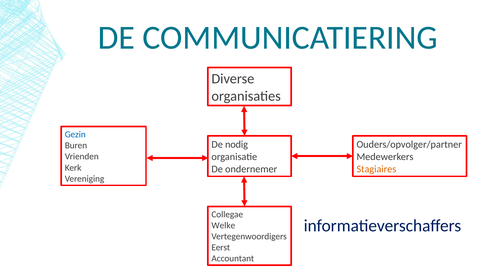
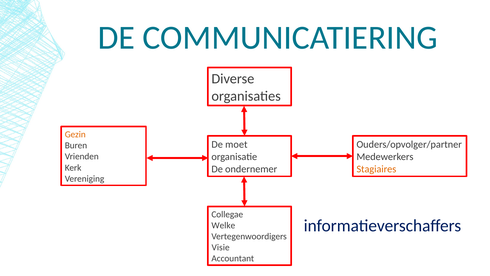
Gezin colour: blue -> orange
nodig: nodig -> moet
Eerst: Eerst -> Visie
